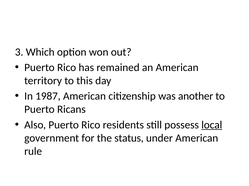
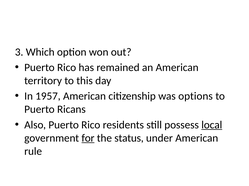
1987: 1987 -> 1957
another: another -> options
for underline: none -> present
